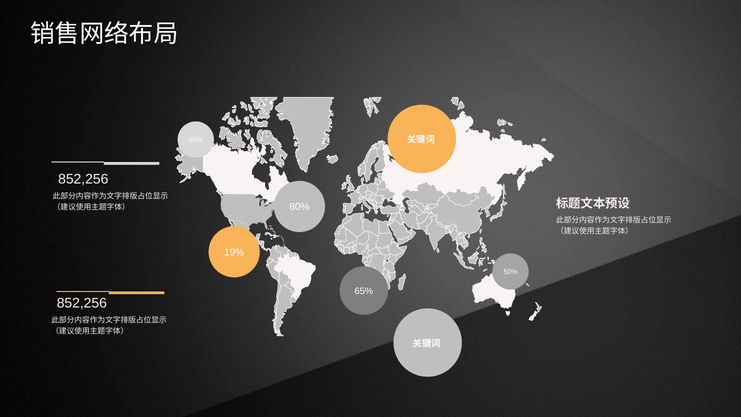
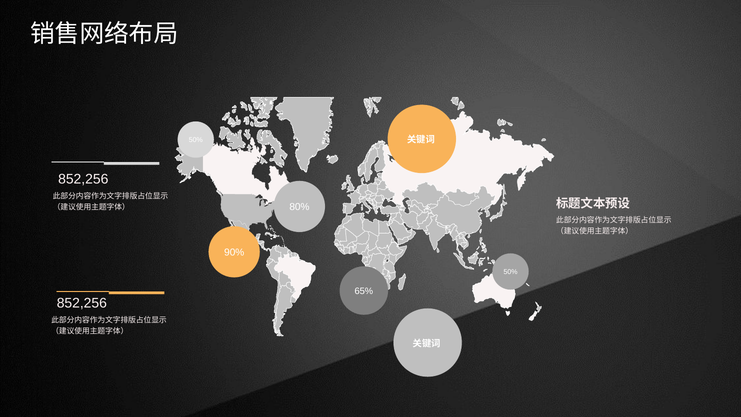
19%: 19% -> 90%
